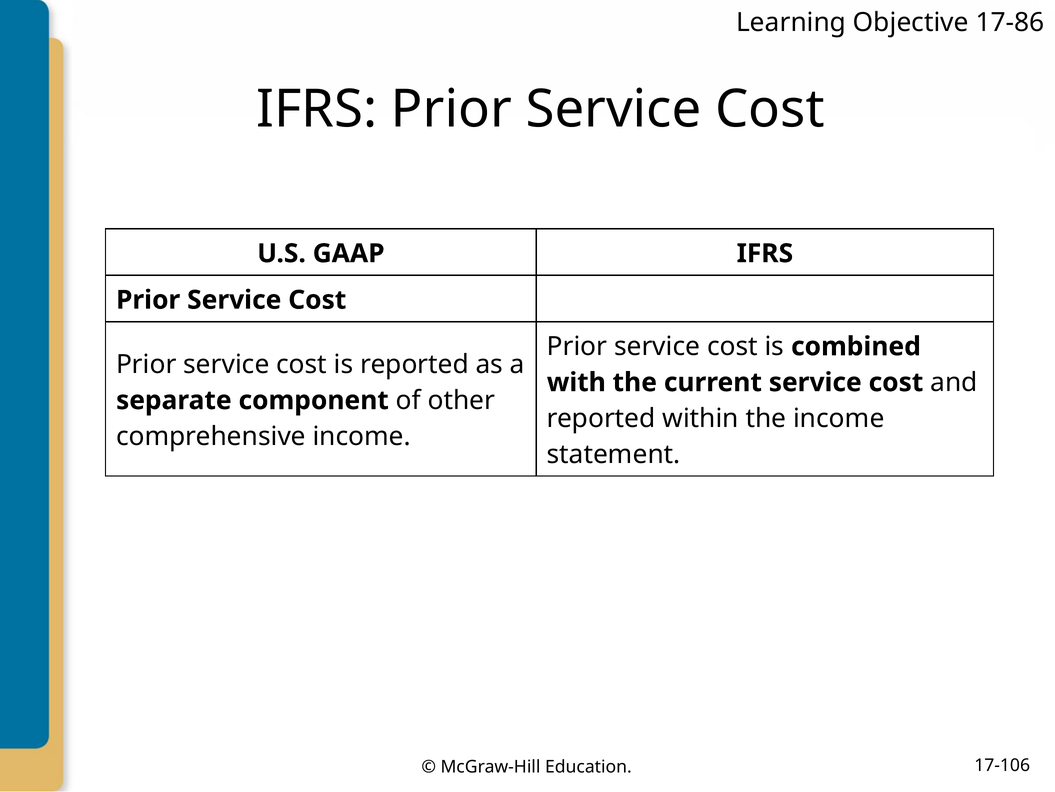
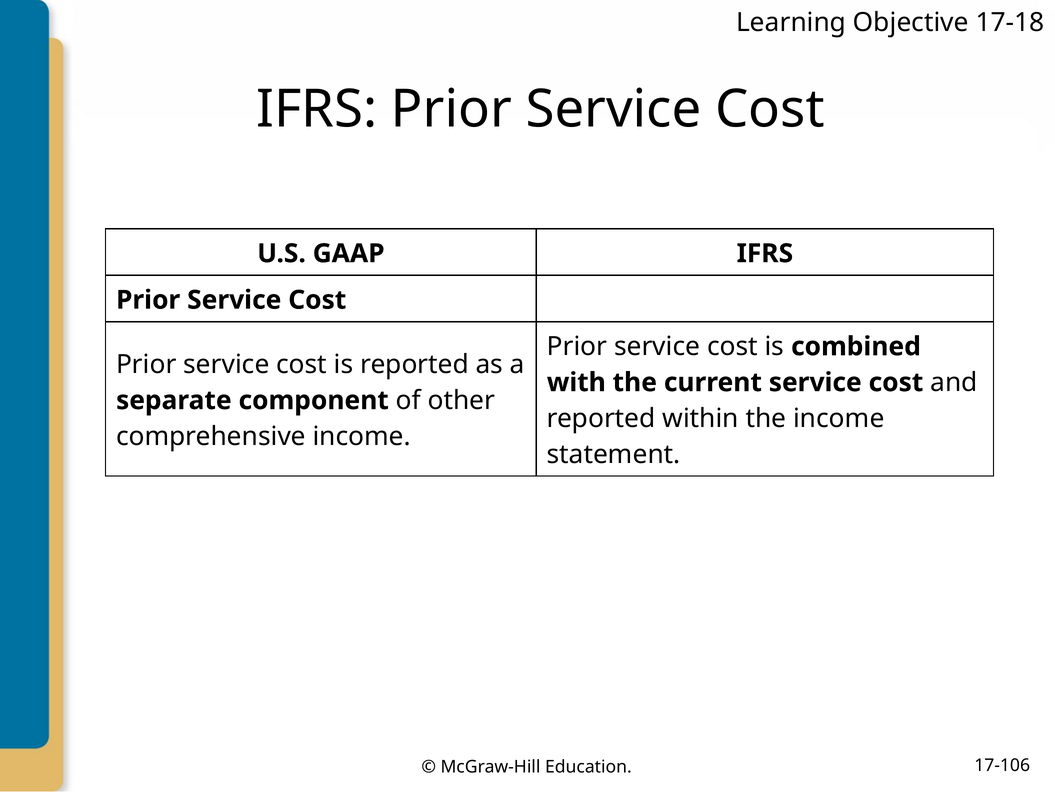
17-86: 17-86 -> 17-18
